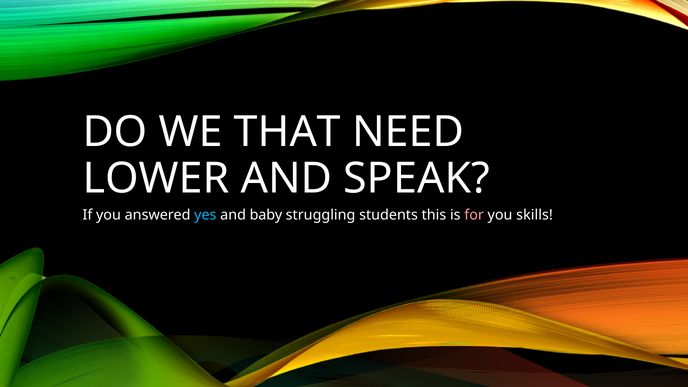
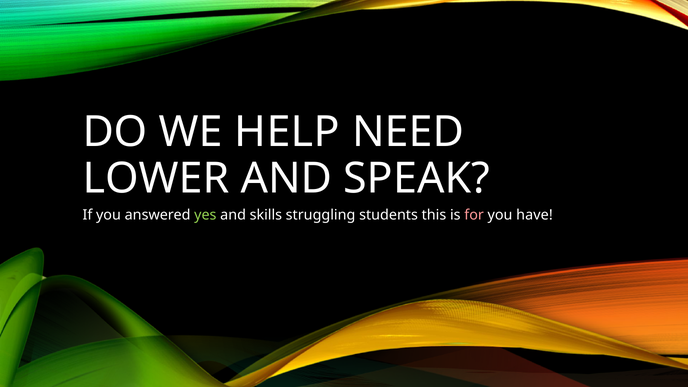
THAT: THAT -> HELP
yes colour: light blue -> light green
baby: baby -> skills
skills: skills -> have
